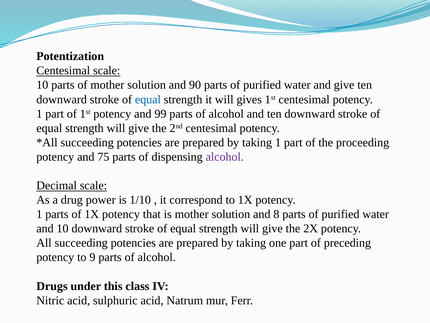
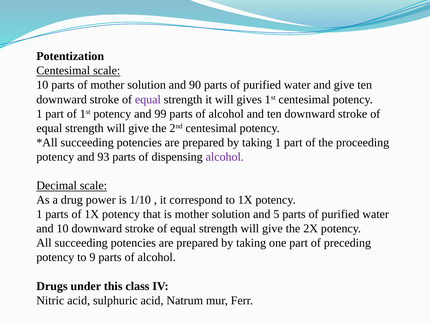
equal at (148, 99) colour: blue -> purple
75: 75 -> 93
8: 8 -> 5
